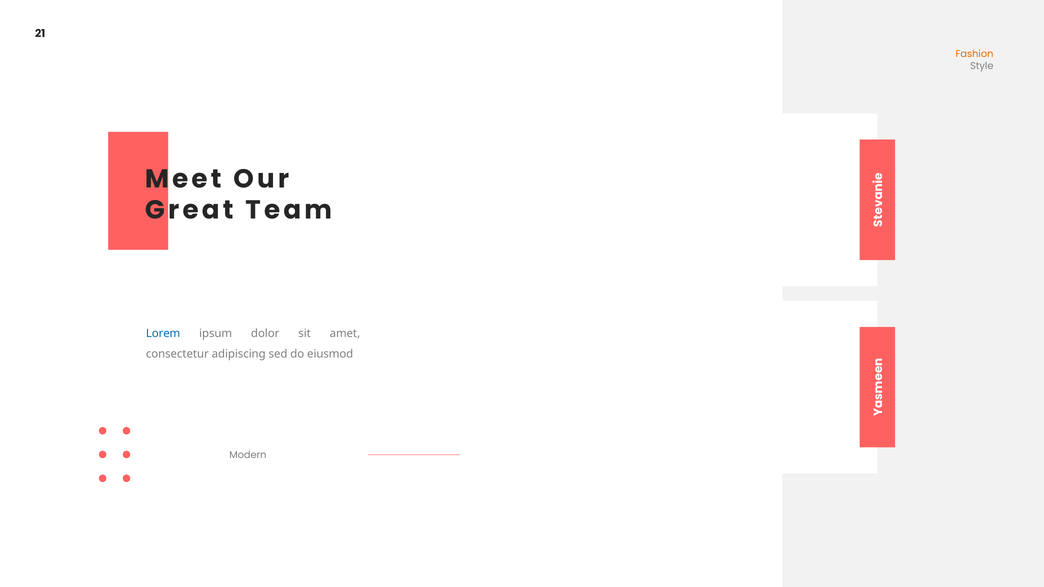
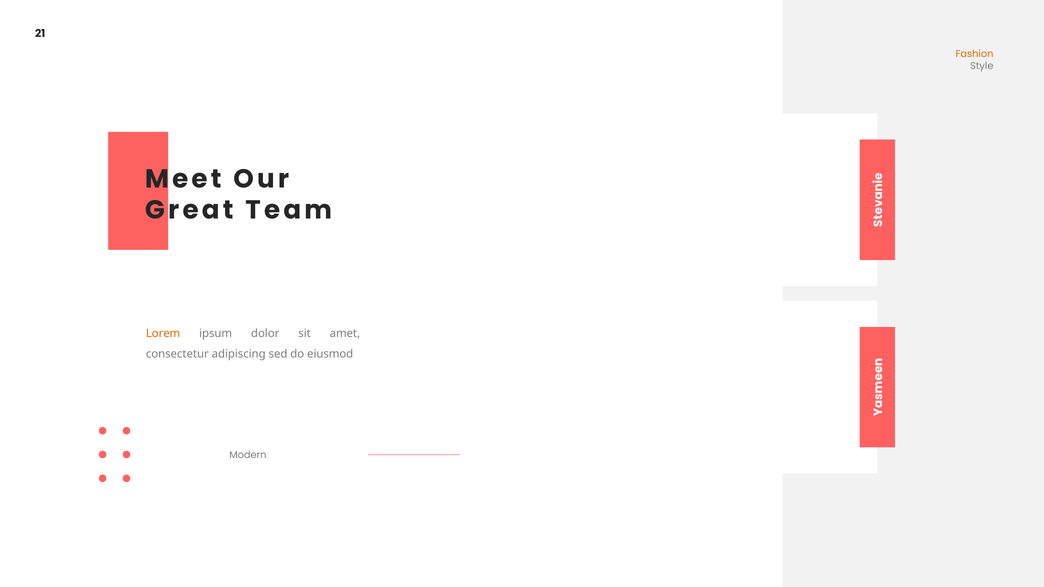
Lorem colour: blue -> orange
